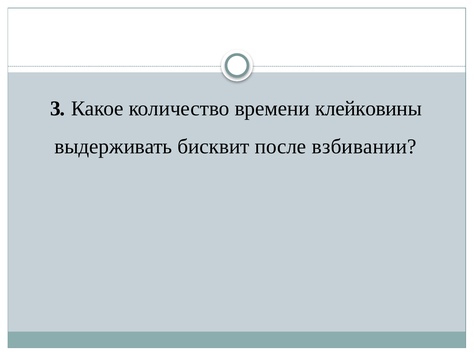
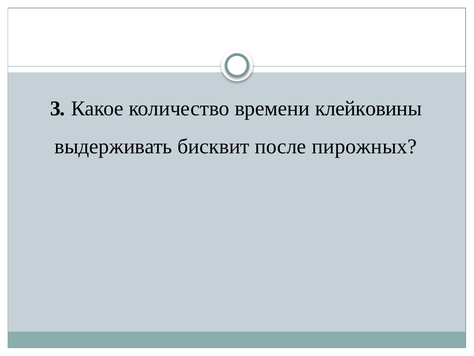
взбивании: взбивании -> пирожных
